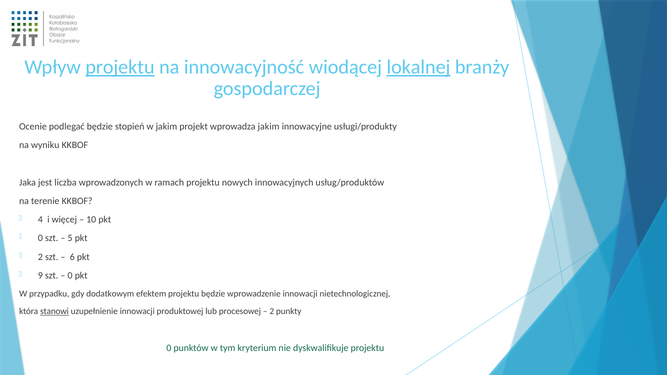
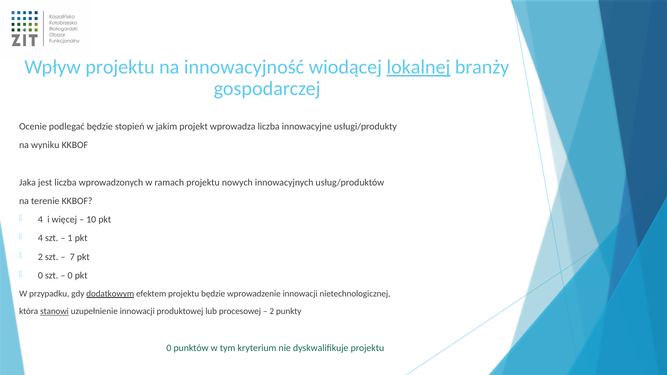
projektu at (120, 67) underline: present -> none
wprowadza jakim: jakim -> liczba
0 at (40, 238): 0 -> 4
5: 5 -> 1
6: 6 -> 7
9 at (40, 276): 9 -> 0
dodatkowym underline: none -> present
